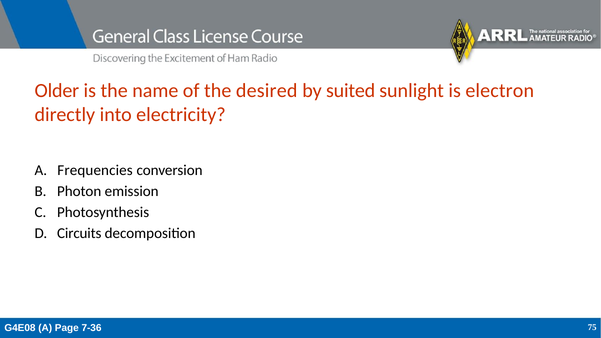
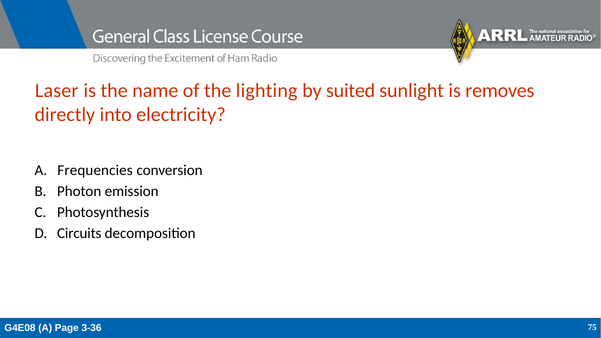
Older: Older -> Laser
desired: desired -> lighting
electron: electron -> removes
7-36: 7-36 -> 3-36
